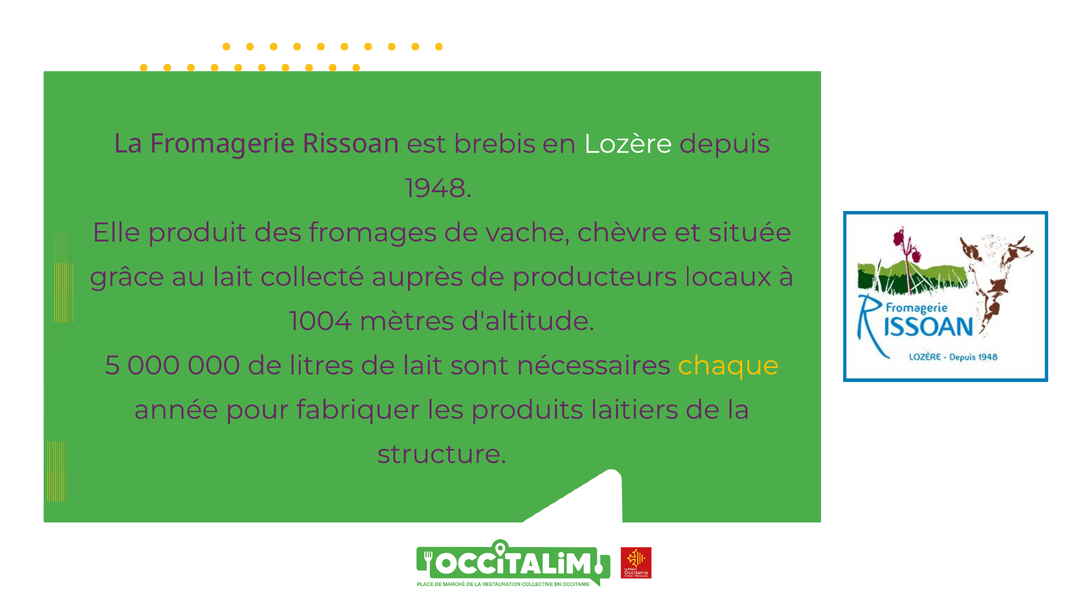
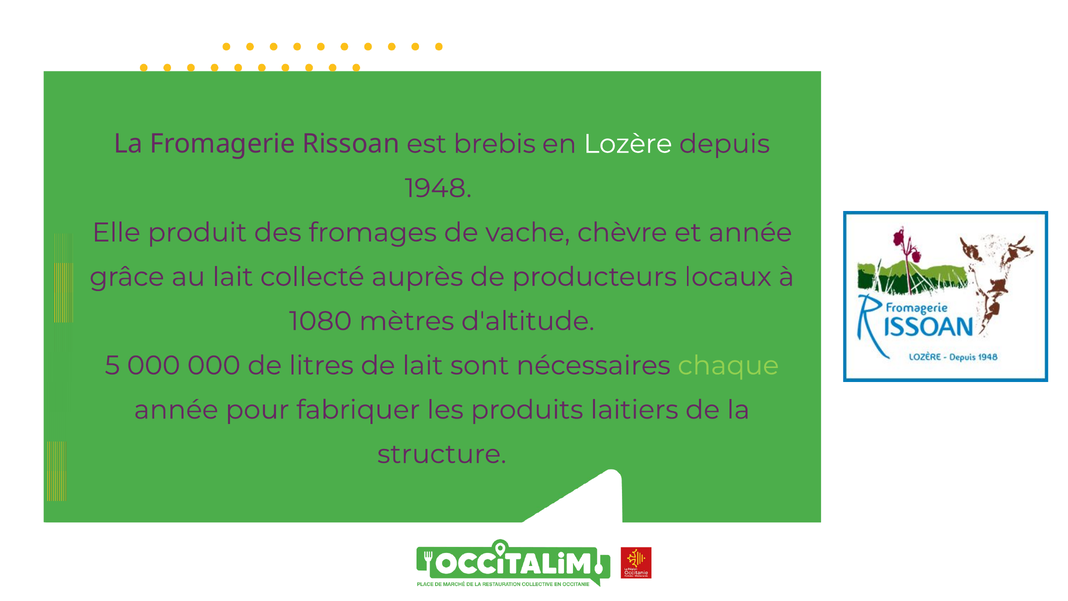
et située: située -> année
1004: 1004 -> 1080
chaque colour: yellow -> light green
